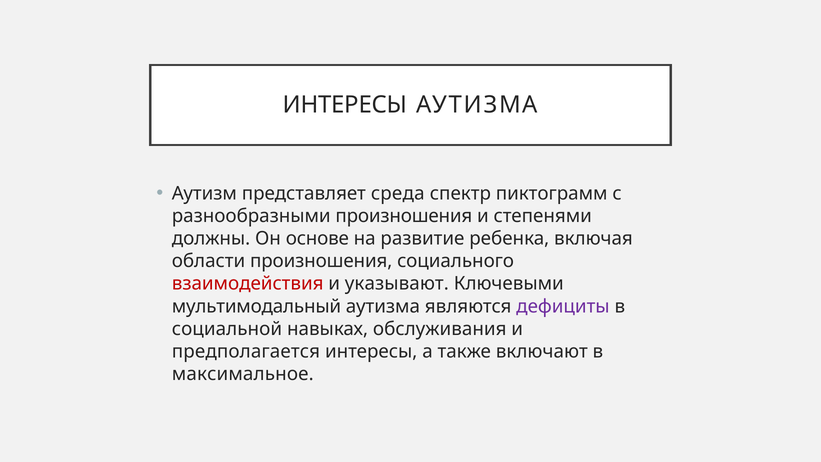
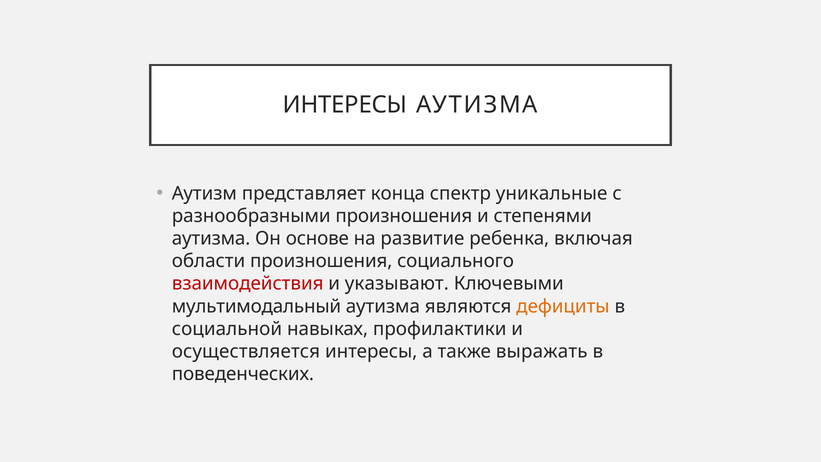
среда: среда -> конца
пиктограмм: пиктограмм -> уникальные
должны at (211, 238): должны -> аутизма
дефициты colour: purple -> orange
обслуживания: обслуживания -> профилактики
предполагается: предполагается -> осуществляется
включают: включают -> выражать
максимальное: максимальное -> поведенческих
